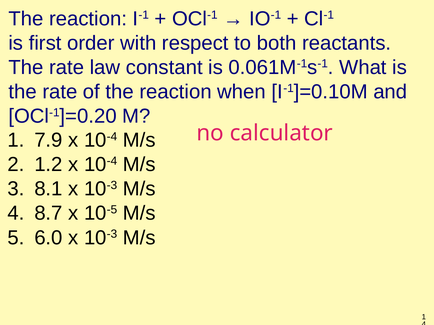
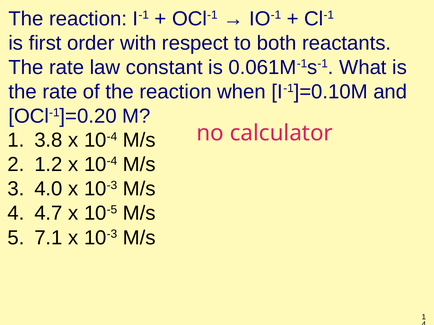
7.9: 7.9 -> 3.8
8.1: 8.1 -> 4.0
8.7: 8.7 -> 4.7
6.0: 6.0 -> 7.1
